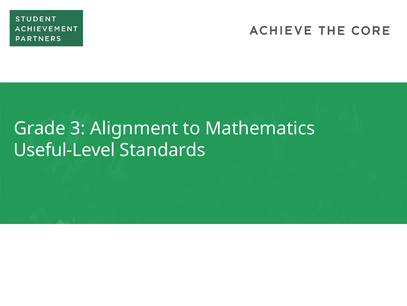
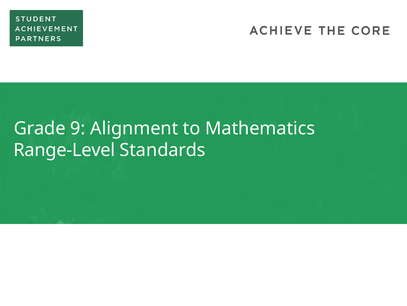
3: 3 -> 9
Useful-Level: Useful-Level -> Range-Level
